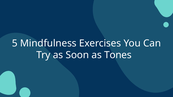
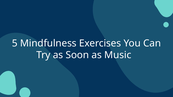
Tones: Tones -> Music
